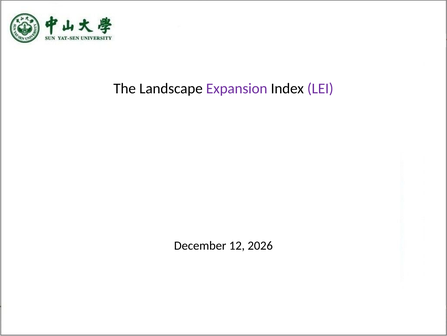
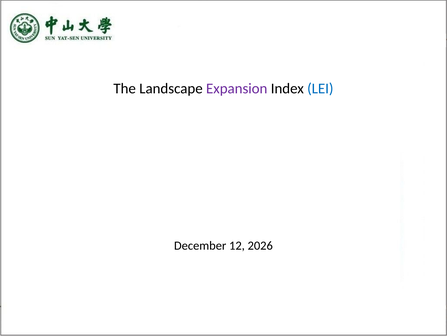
LEI colour: purple -> blue
